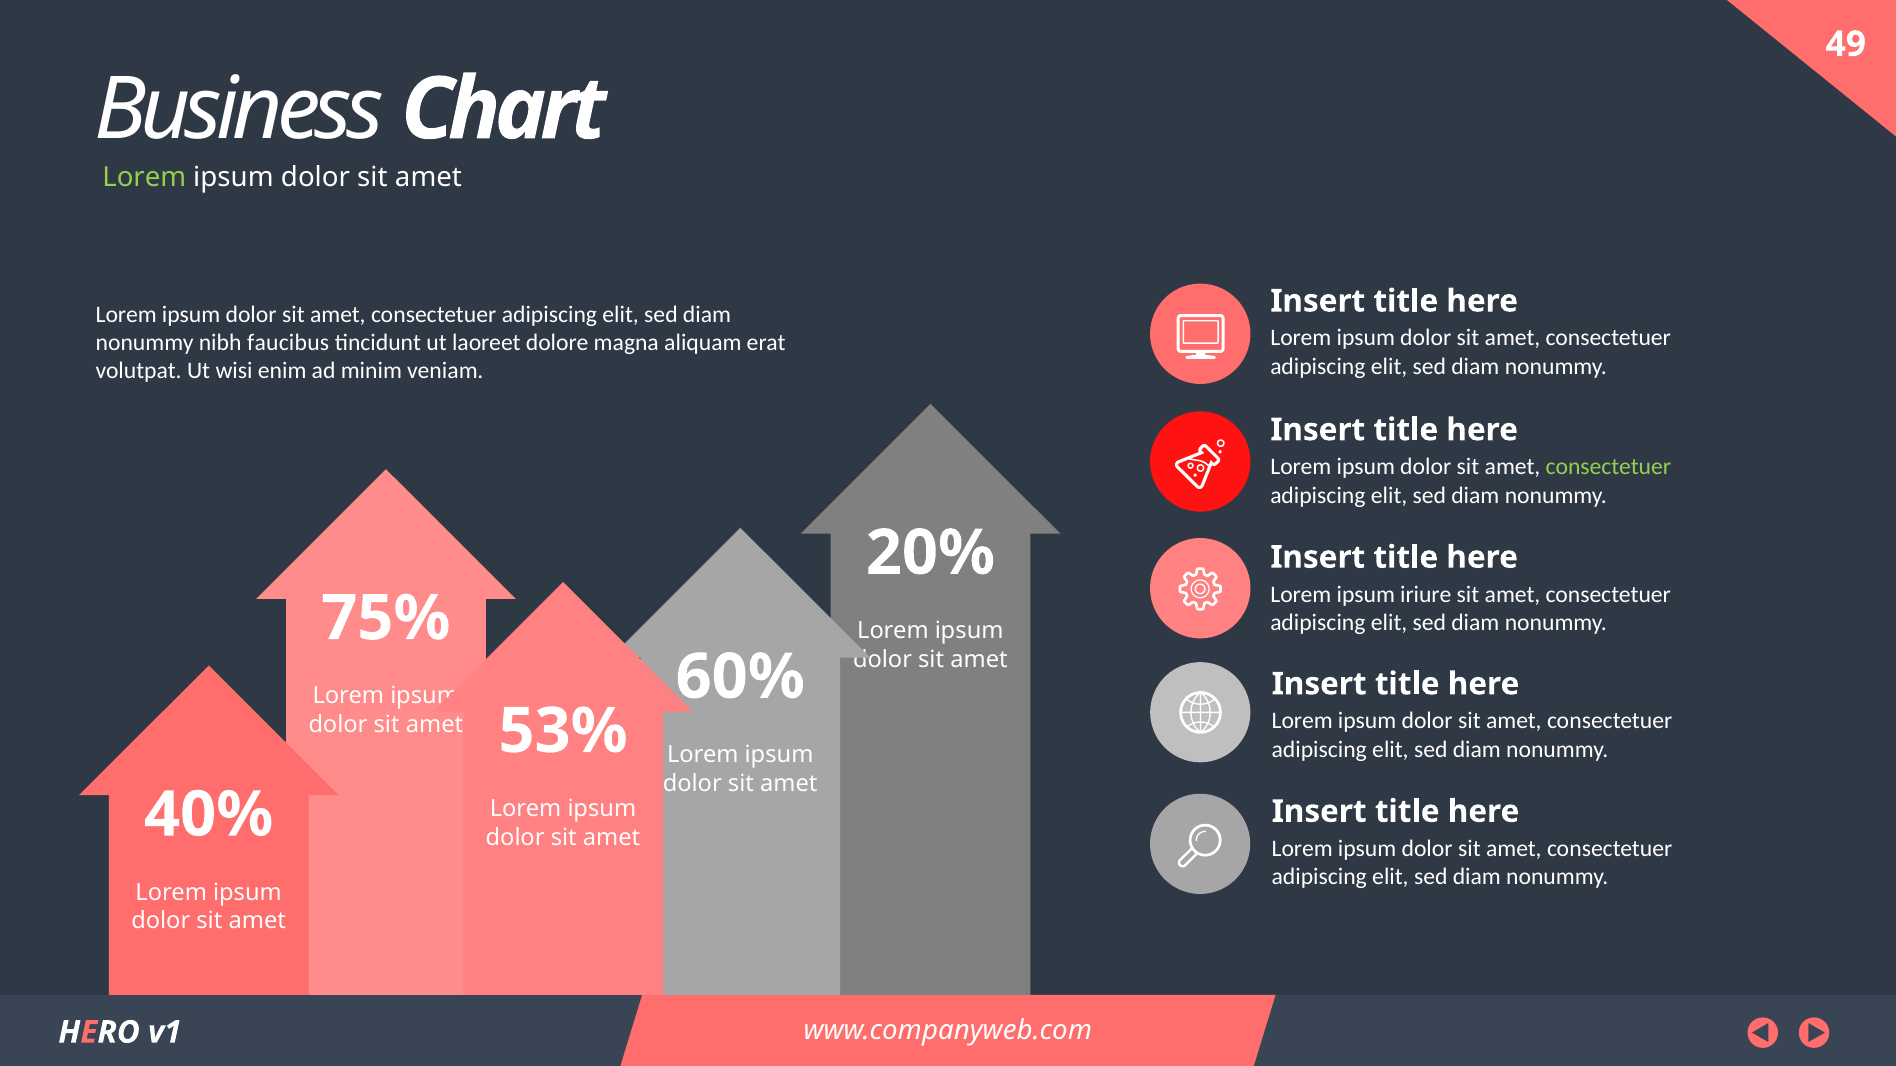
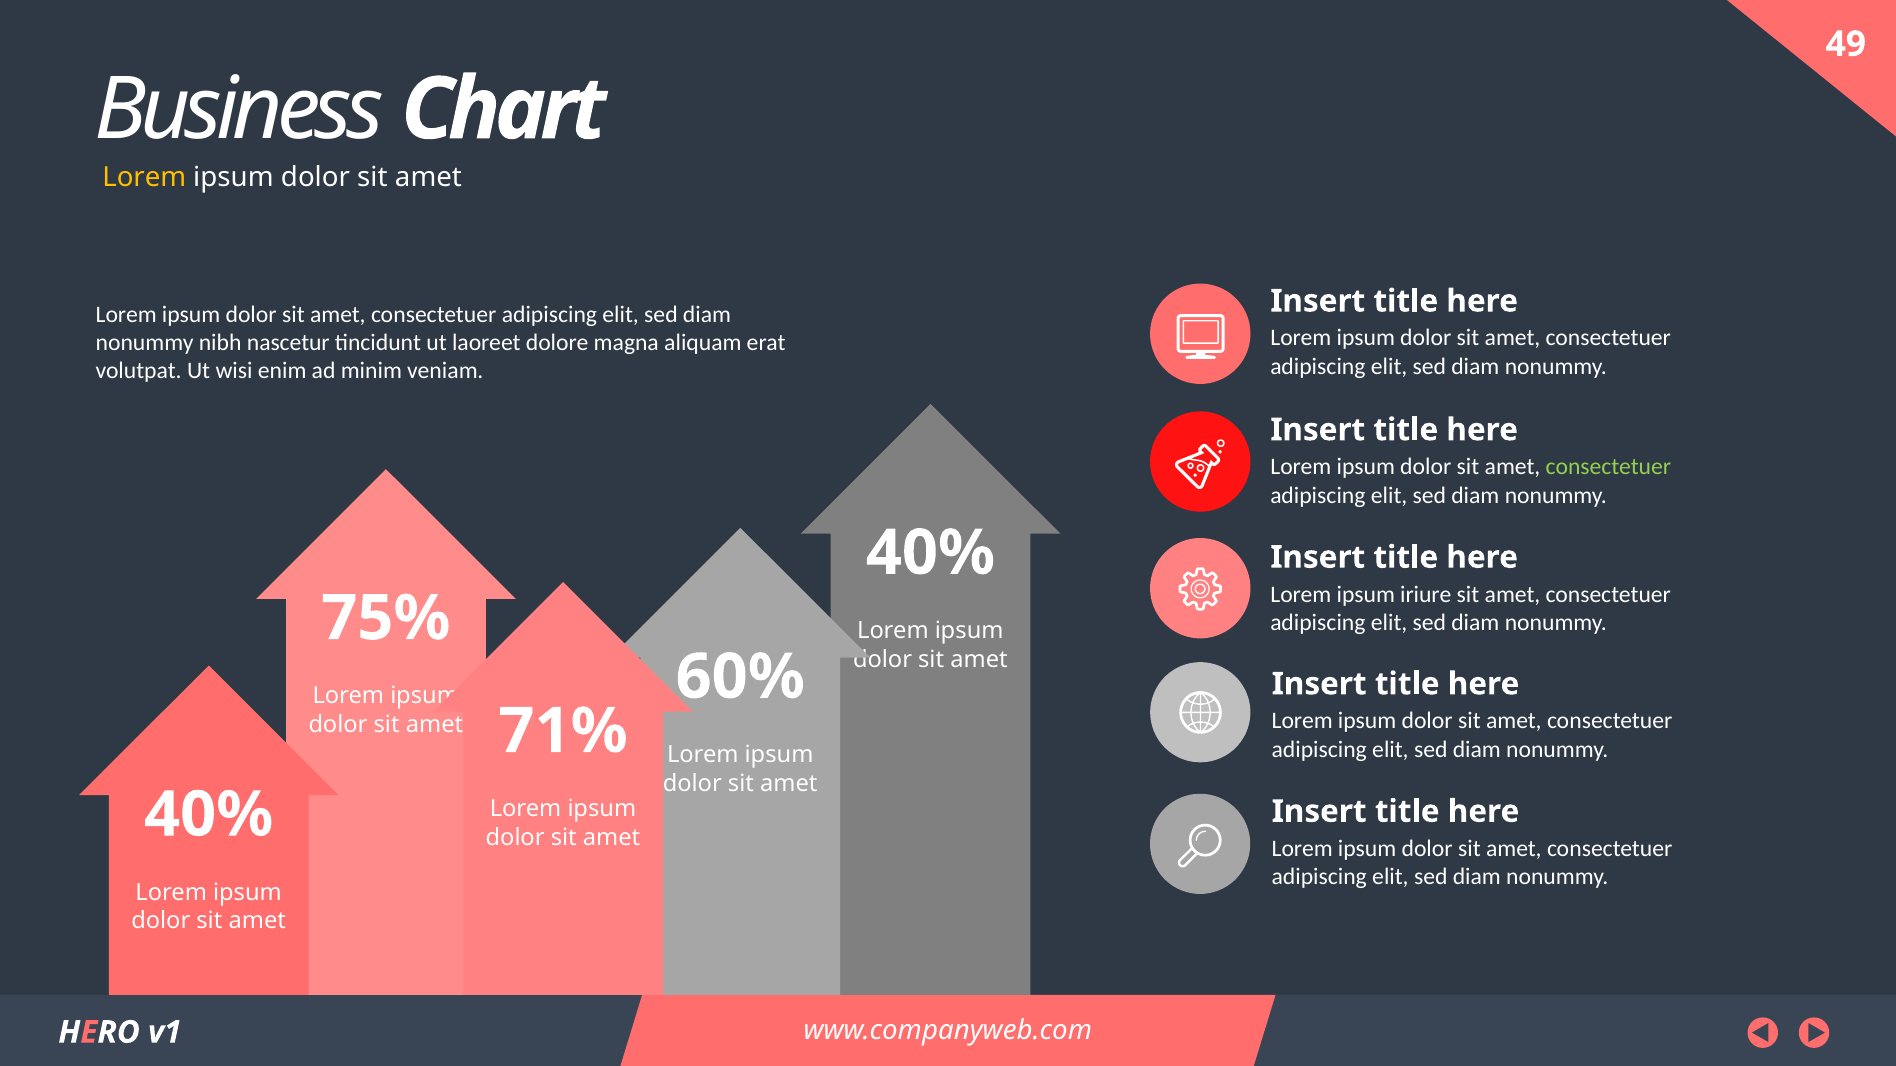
Lorem at (144, 178) colour: light green -> yellow
faucibus: faucibus -> nascetur
20% at (930, 553): 20% -> 40%
53%: 53% -> 71%
